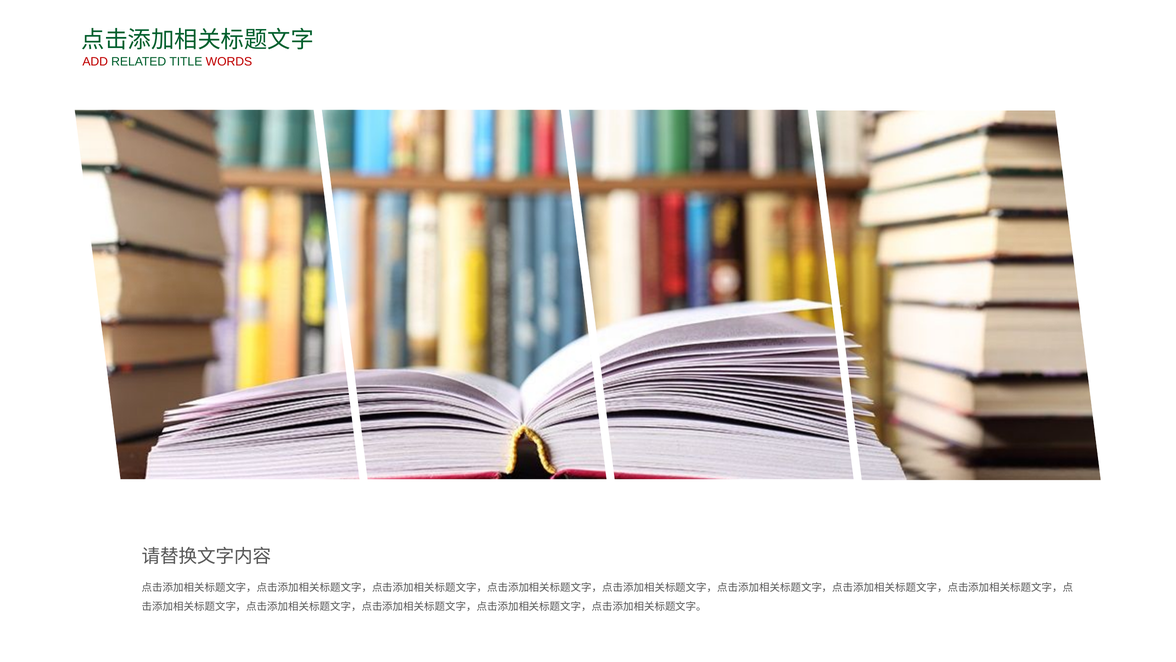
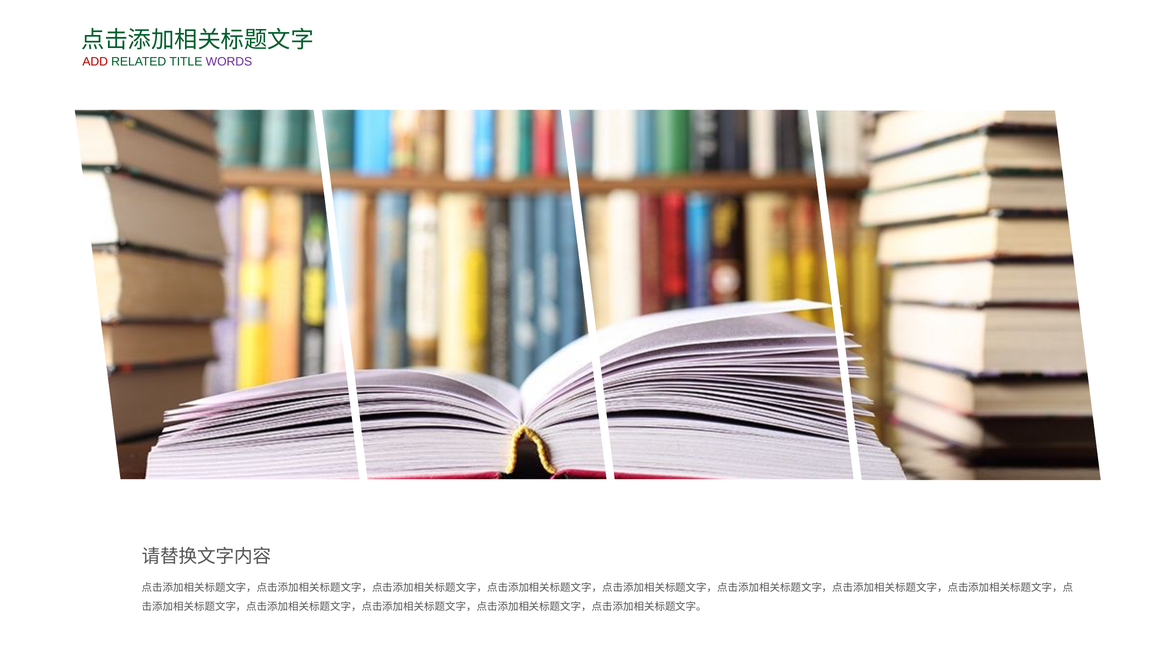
WORDS colour: red -> purple
